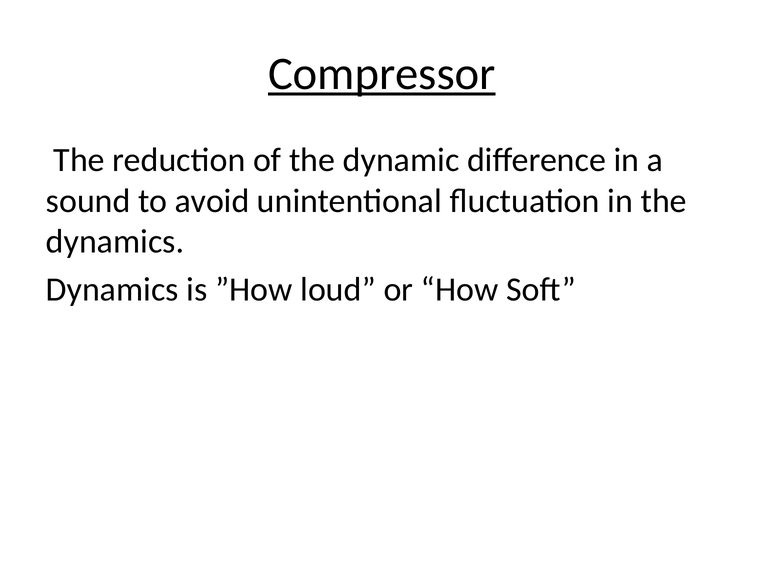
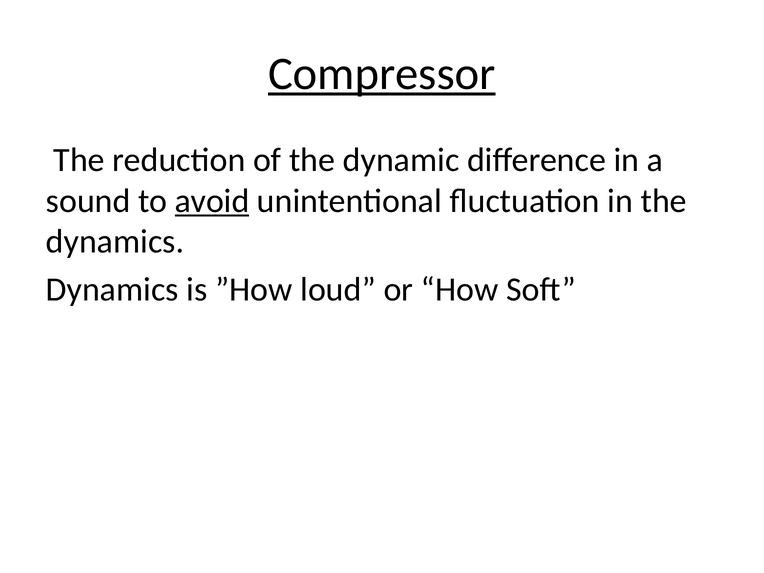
avoid underline: none -> present
